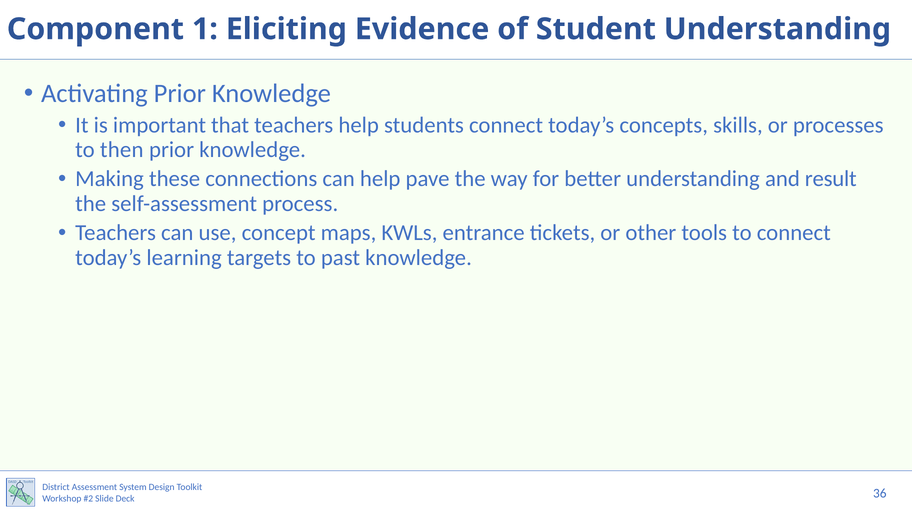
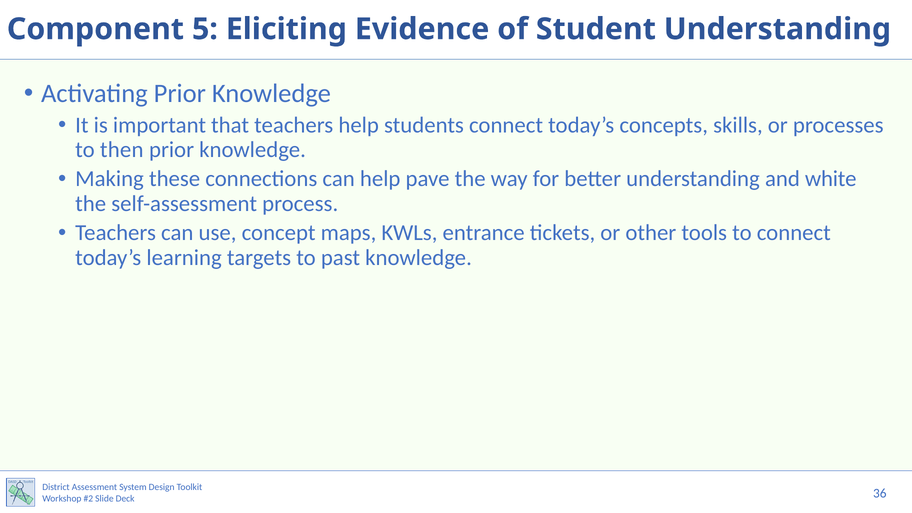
1: 1 -> 5
result: result -> white
